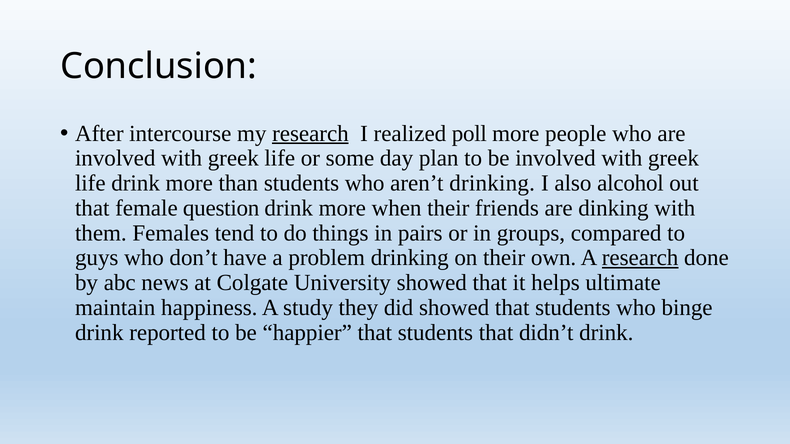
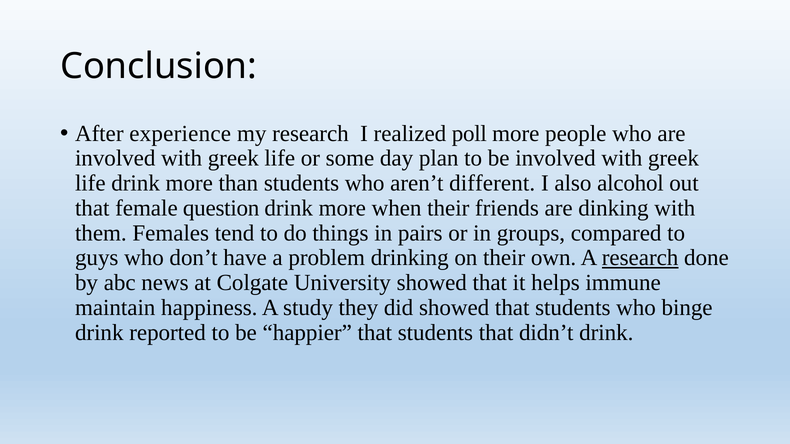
intercourse: intercourse -> experience
research at (310, 134) underline: present -> none
aren’t drinking: drinking -> different
ultimate: ultimate -> immune
